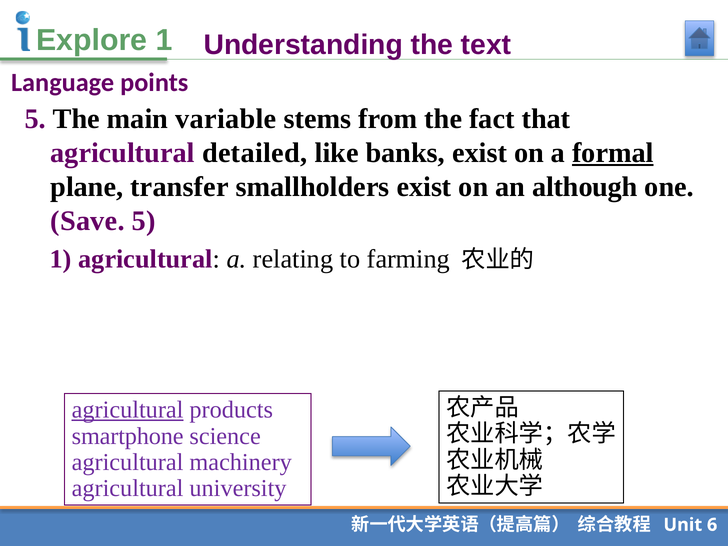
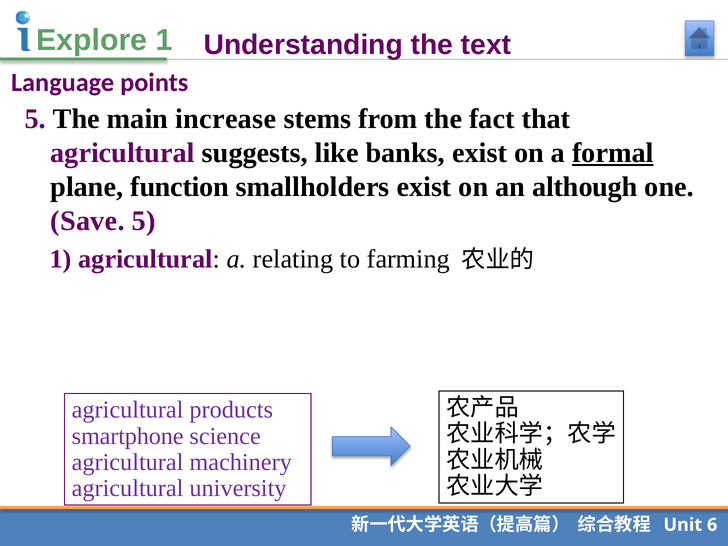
variable: variable -> increase
detailed: detailed -> suggests
transfer: transfer -> function
agricultural at (128, 410) underline: present -> none
